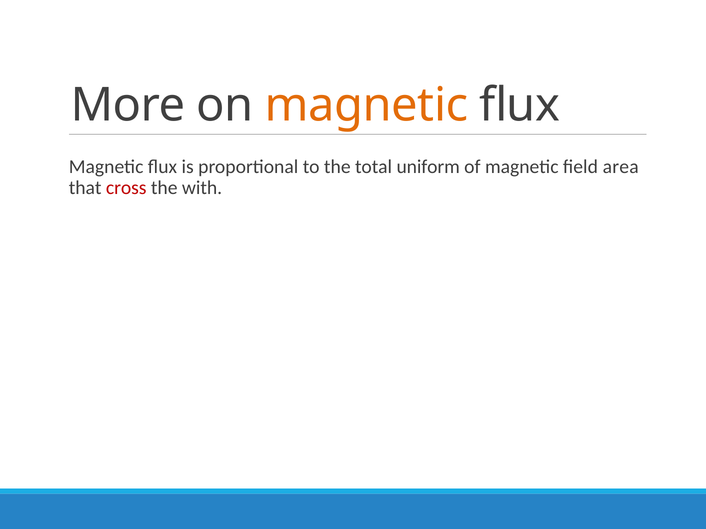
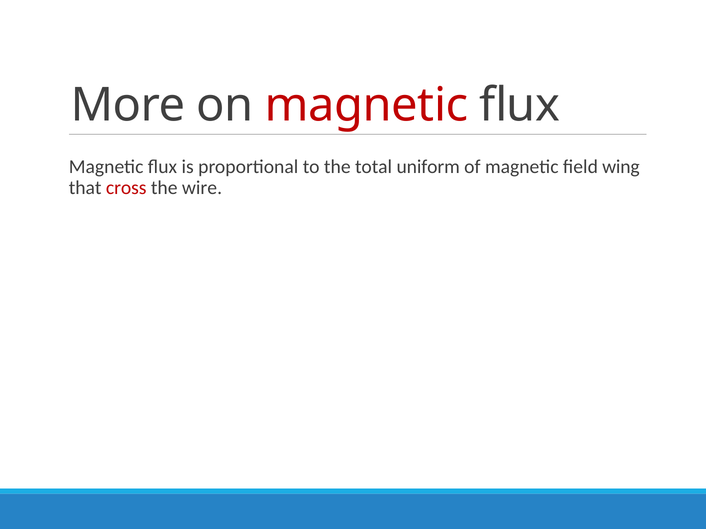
magnetic at (367, 105) colour: orange -> red
area: area -> wing
with: with -> wire
